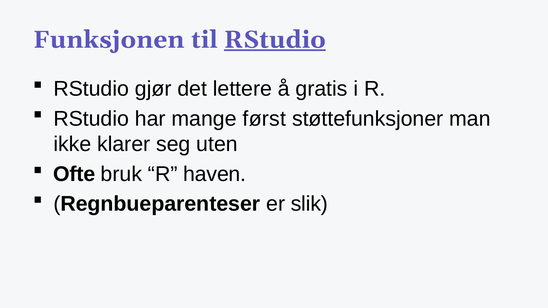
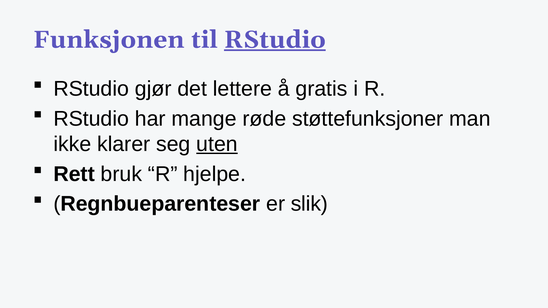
først: først -> røde
uten underline: none -> present
Ofte: Ofte -> Rett
haven: haven -> hjelpe
